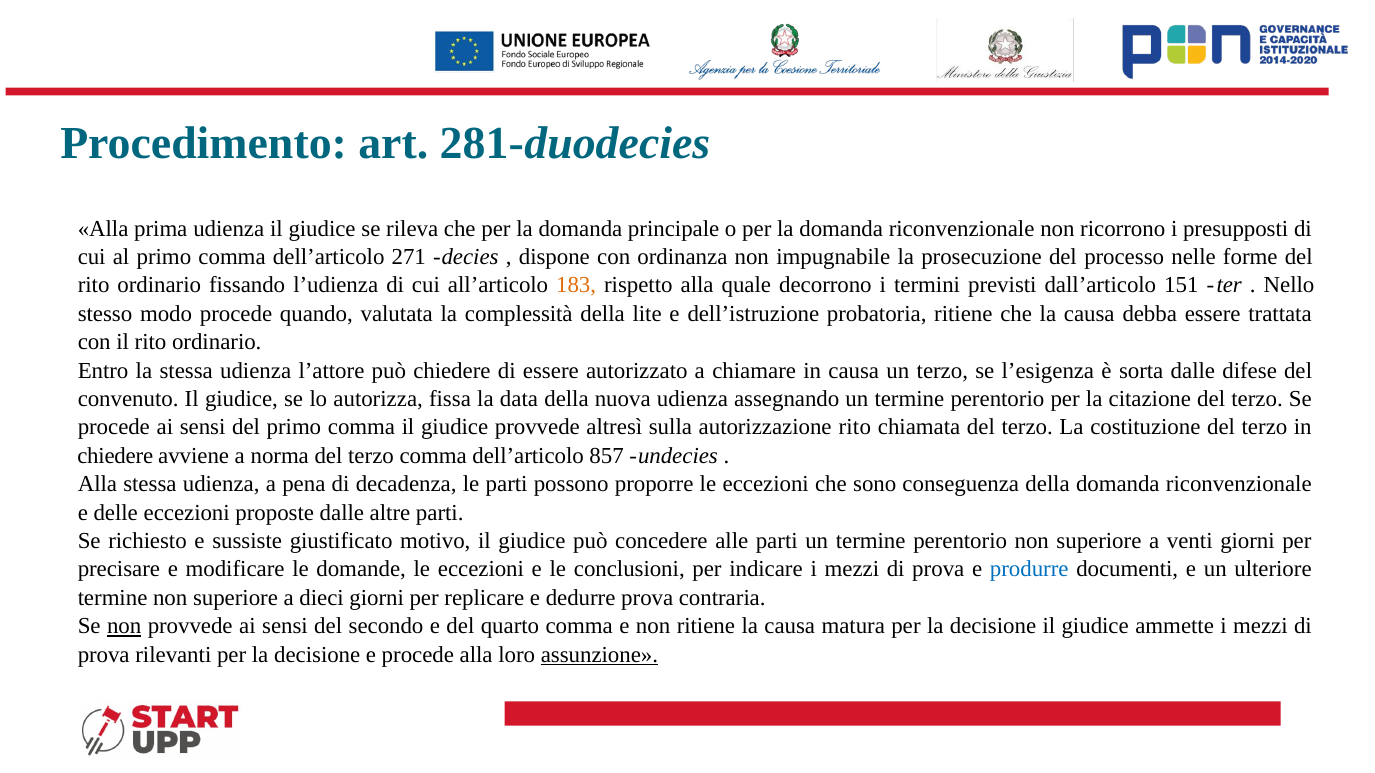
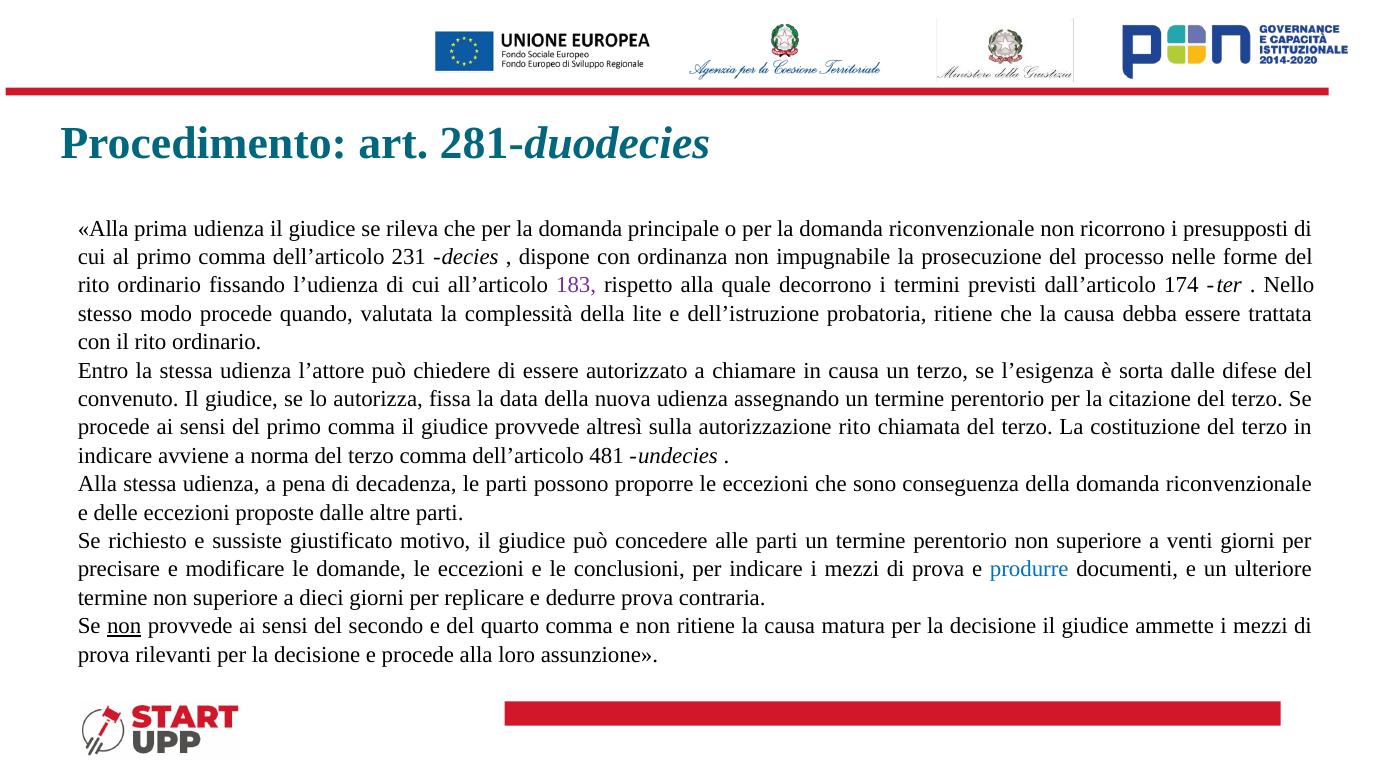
271: 271 -> 231
183 colour: orange -> purple
151: 151 -> 174
chiedere at (115, 456): chiedere -> indicare
857: 857 -> 481
assunzione underline: present -> none
